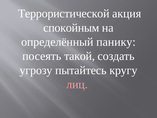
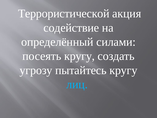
спокойным: спокойным -> содействие
панику: панику -> силами
посеять такой: такой -> кругу
лиц colour: pink -> light blue
